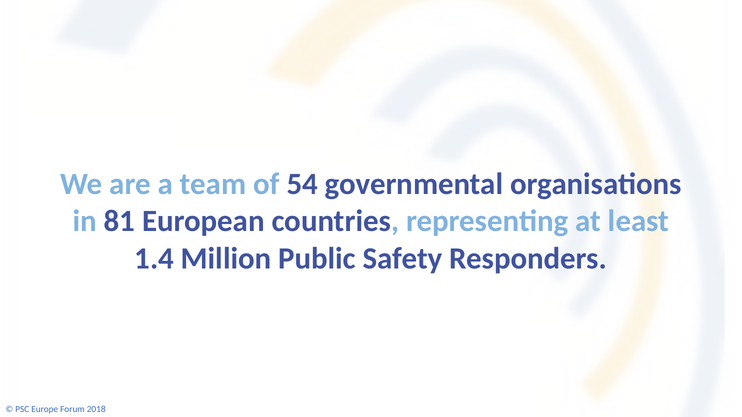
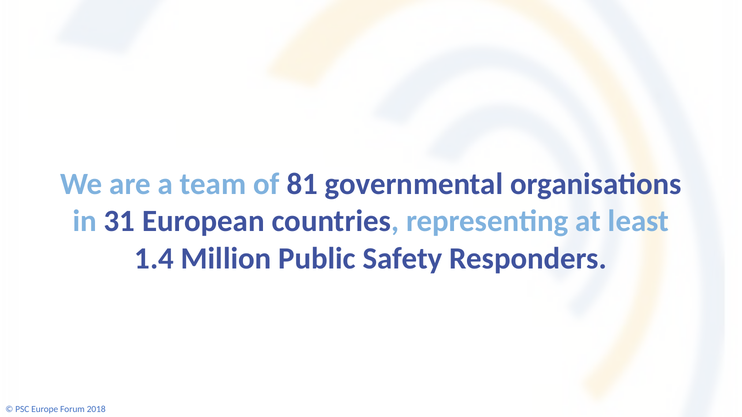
54: 54 -> 81
81: 81 -> 31
